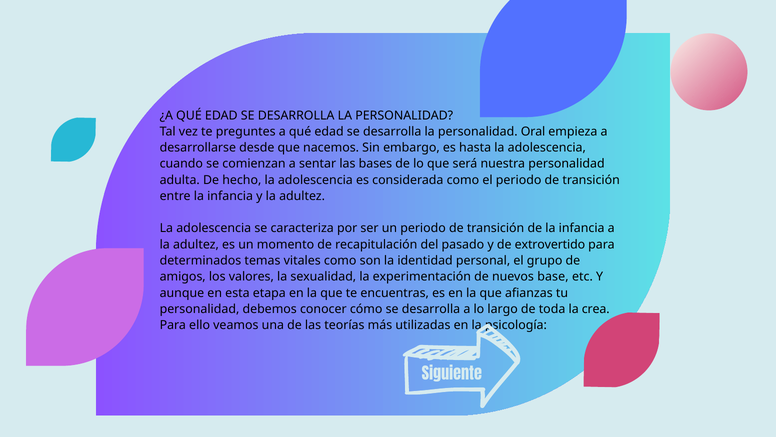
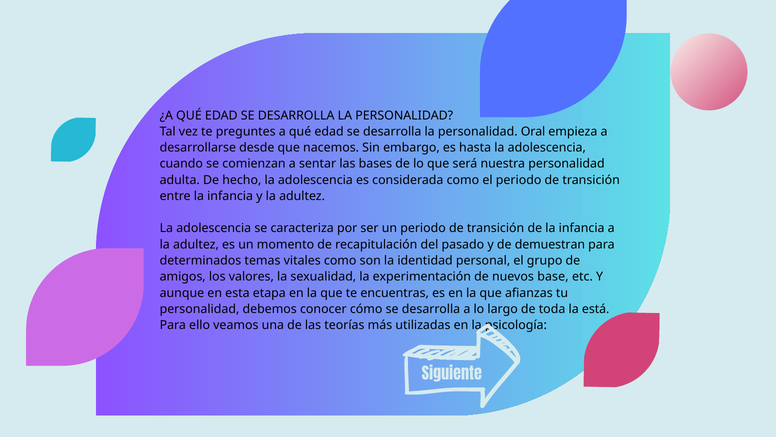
extrovertido: extrovertido -> demuestran
crea: crea -> está
